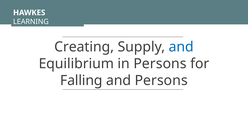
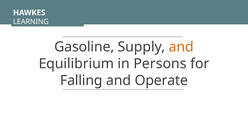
Creating: Creating -> Gasoline
and at (181, 47) colour: blue -> orange
and Persons: Persons -> Operate
